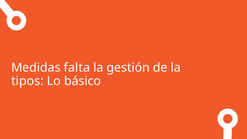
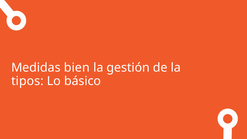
falta: falta -> bien
